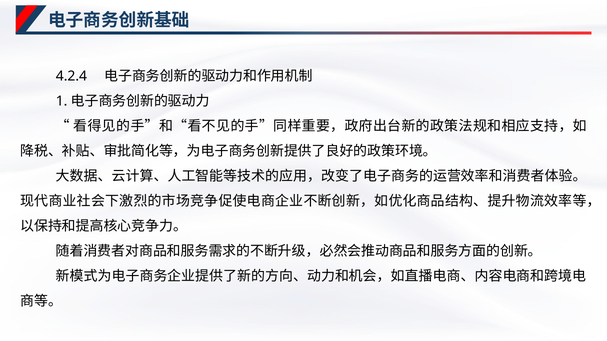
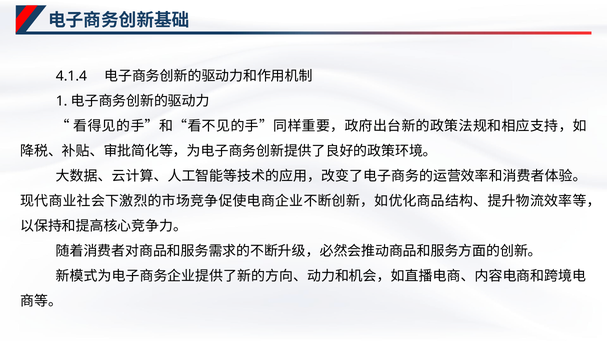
4.2.4: 4.2.4 -> 4.1.4
